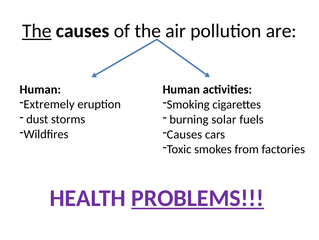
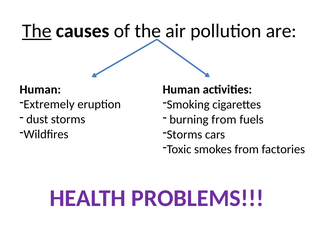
burning solar: solar -> from
Causes at (184, 134): Causes -> Storms
PROBLEMS underline: present -> none
